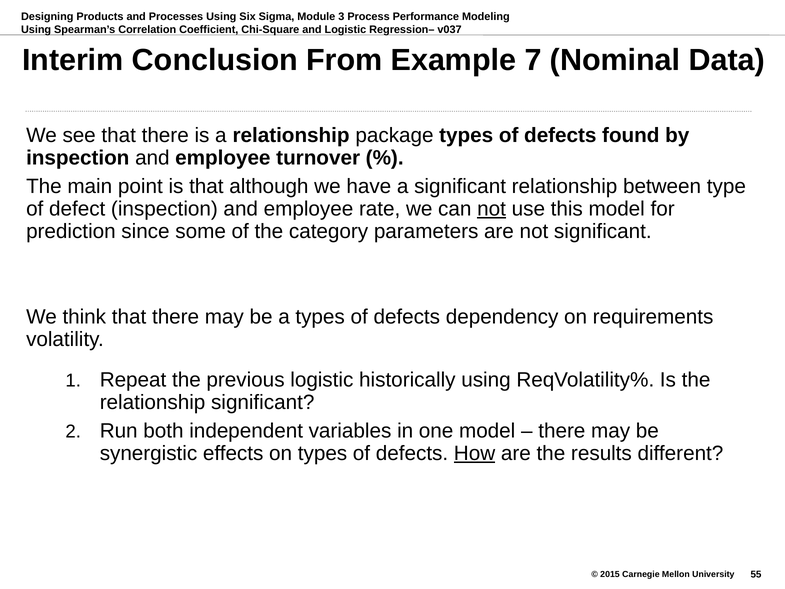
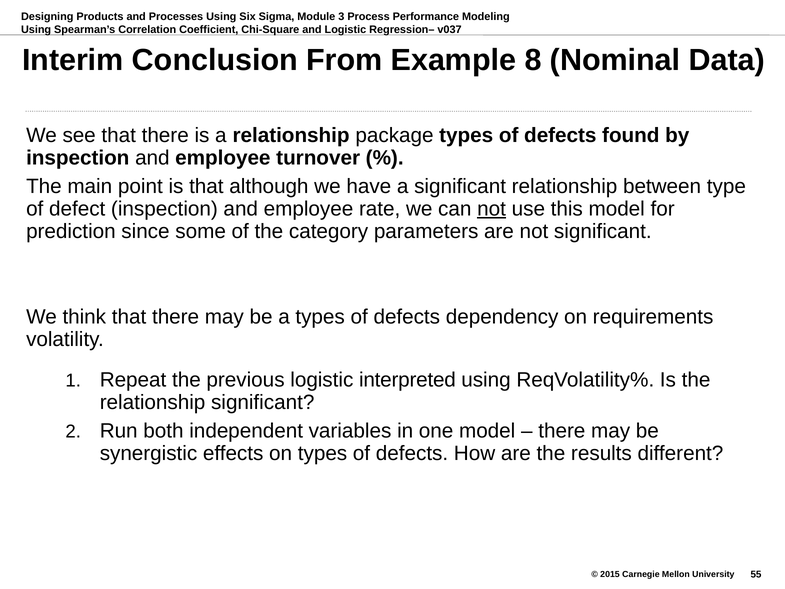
7: 7 -> 8
historically: historically -> interpreted
How underline: present -> none
